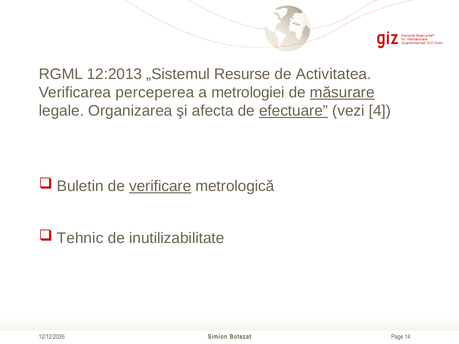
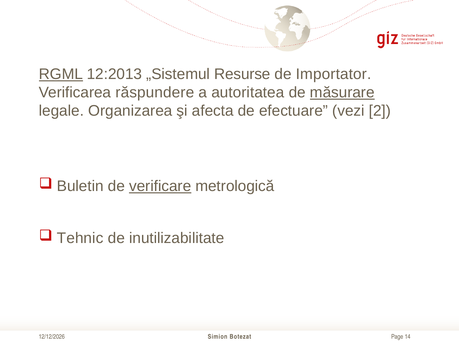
RGML underline: none -> present
Activitatea: Activitatea -> Importator
perceperea: perceperea -> răspundere
metrologiei: metrologiei -> autoritatea
efectuare underline: present -> none
4: 4 -> 2
